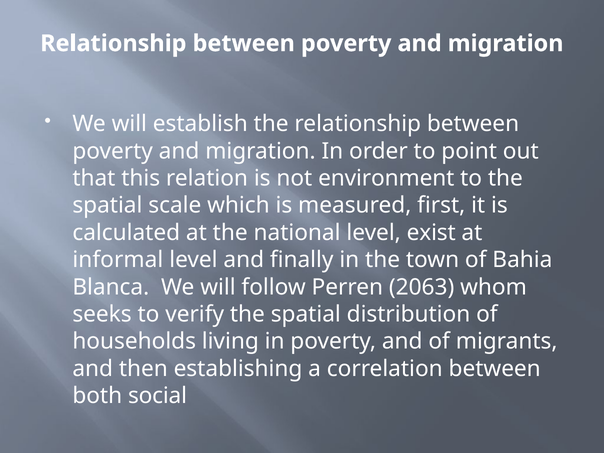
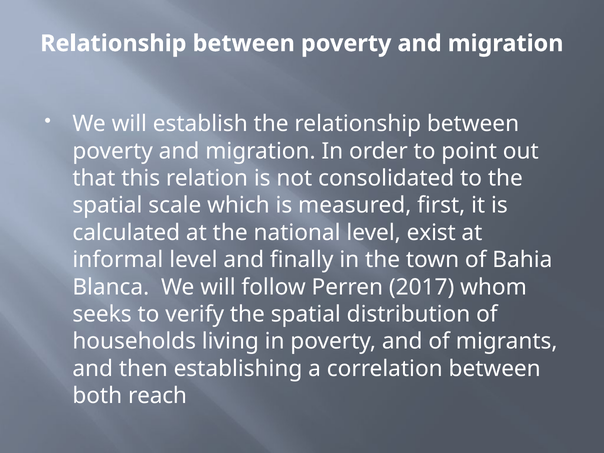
environment: environment -> consolidated
2063: 2063 -> 2017
social: social -> reach
